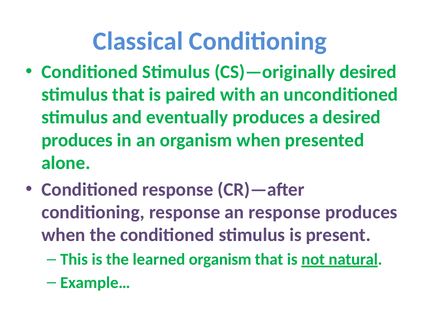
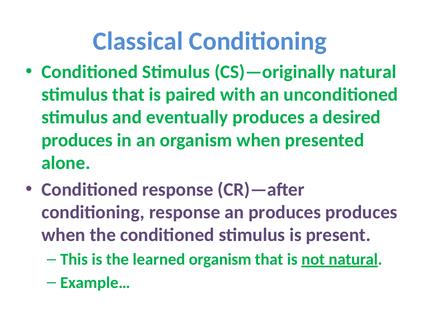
CS)—originally desired: desired -> natural
an response: response -> produces
